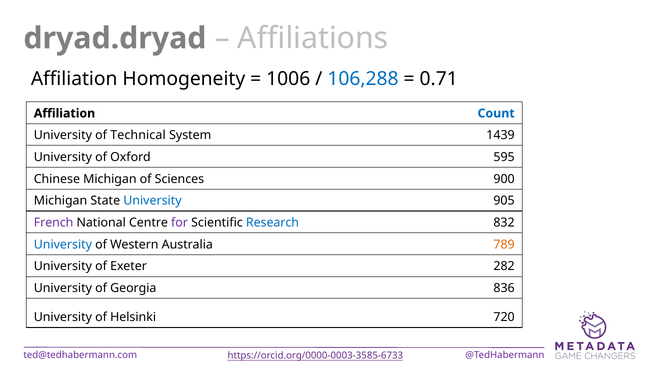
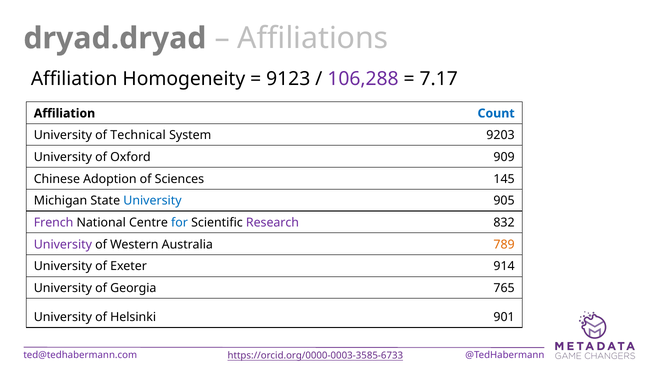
1006: 1006 -> 9123
106,288 colour: blue -> purple
0.71: 0.71 -> 7.17
1439: 1439 -> 9203
595: 595 -> 909
Chinese Michigan: Michigan -> Adoption
900: 900 -> 145
for colour: purple -> blue
Research colour: blue -> purple
University at (63, 244) colour: blue -> purple
282: 282 -> 914
836: 836 -> 765
720: 720 -> 901
